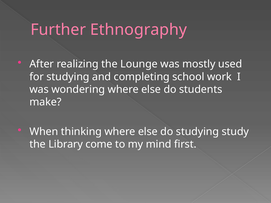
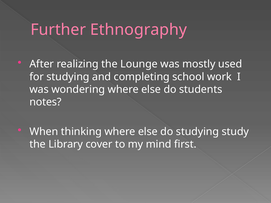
make: make -> notes
come: come -> cover
